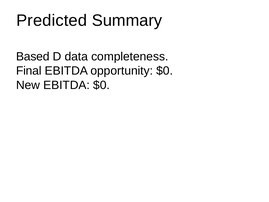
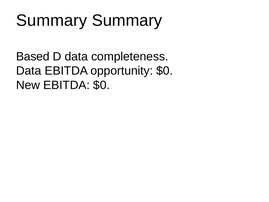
Predicted at (52, 20): Predicted -> Summary
Final at (29, 71): Final -> Data
